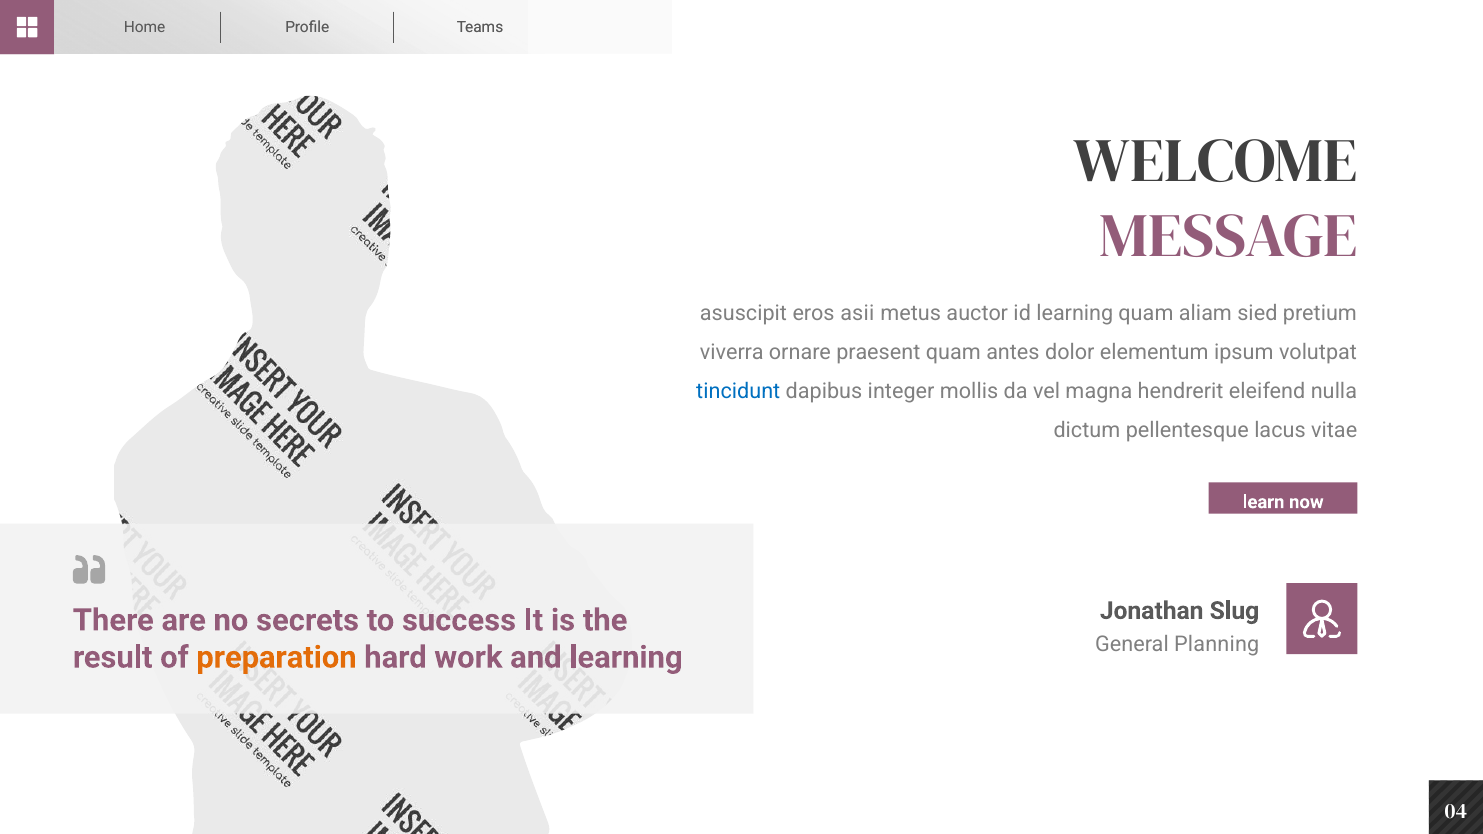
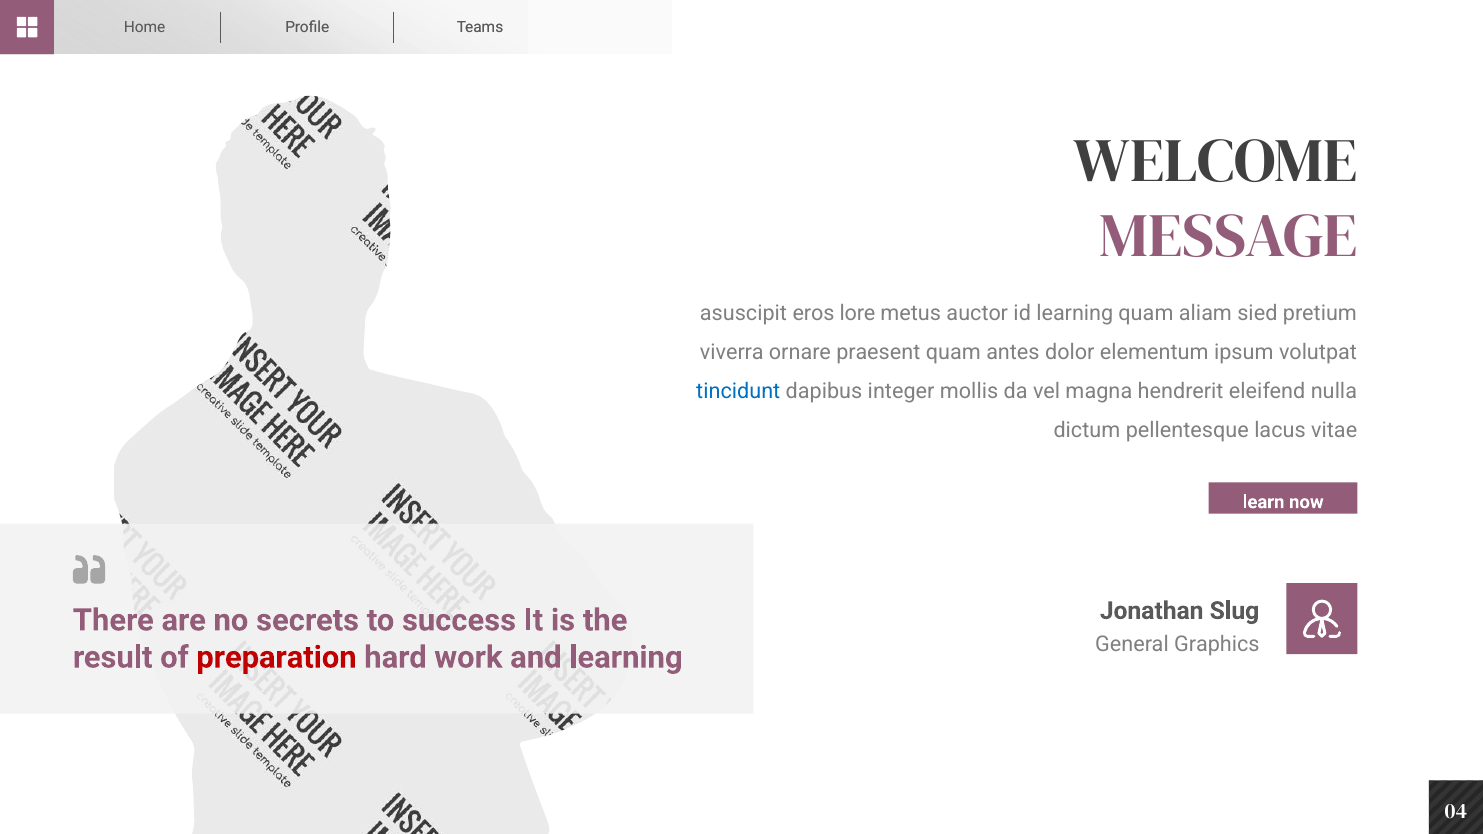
asii: asii -> lore
Planning: Planning -> Graphics
preparation colour: orange -> red
